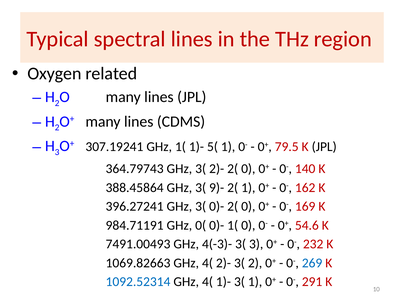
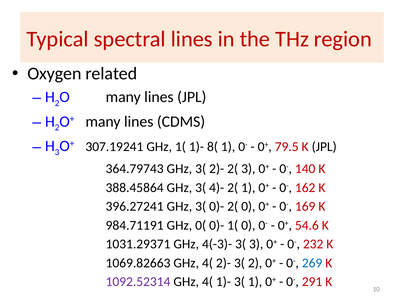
5(: 5( -> 8(
2)- 2( 0: 0 -> 3
9)-: 9)- -> 4)-
7491.00493: 7491.00493 -> 1031.29371
1092.52314 colour: blue -> purple
